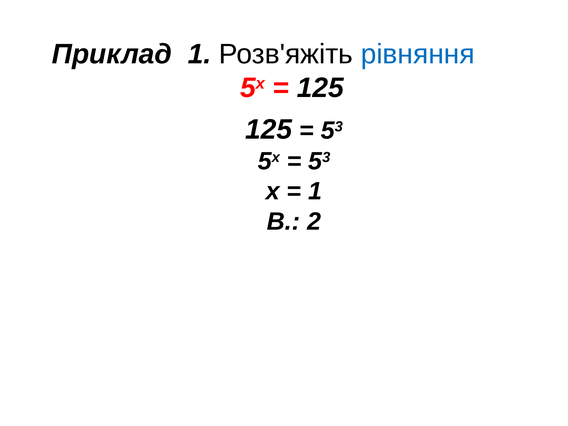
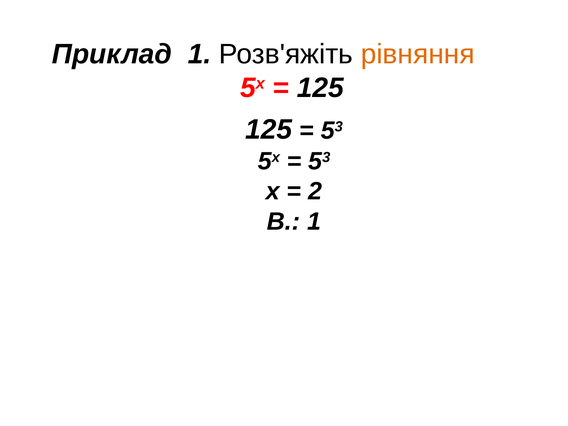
рівняння colour: blue -> orange
1 at (315, 191): 1 -> 2
В 2: 2 -> 1
